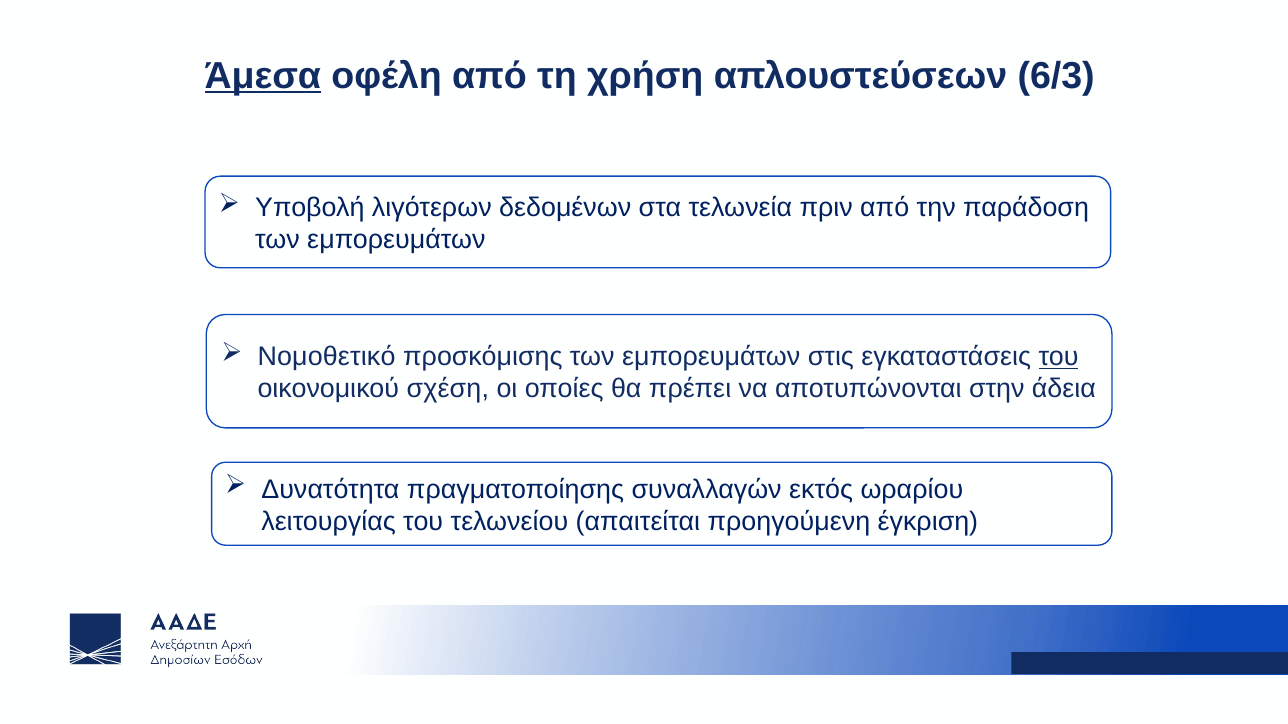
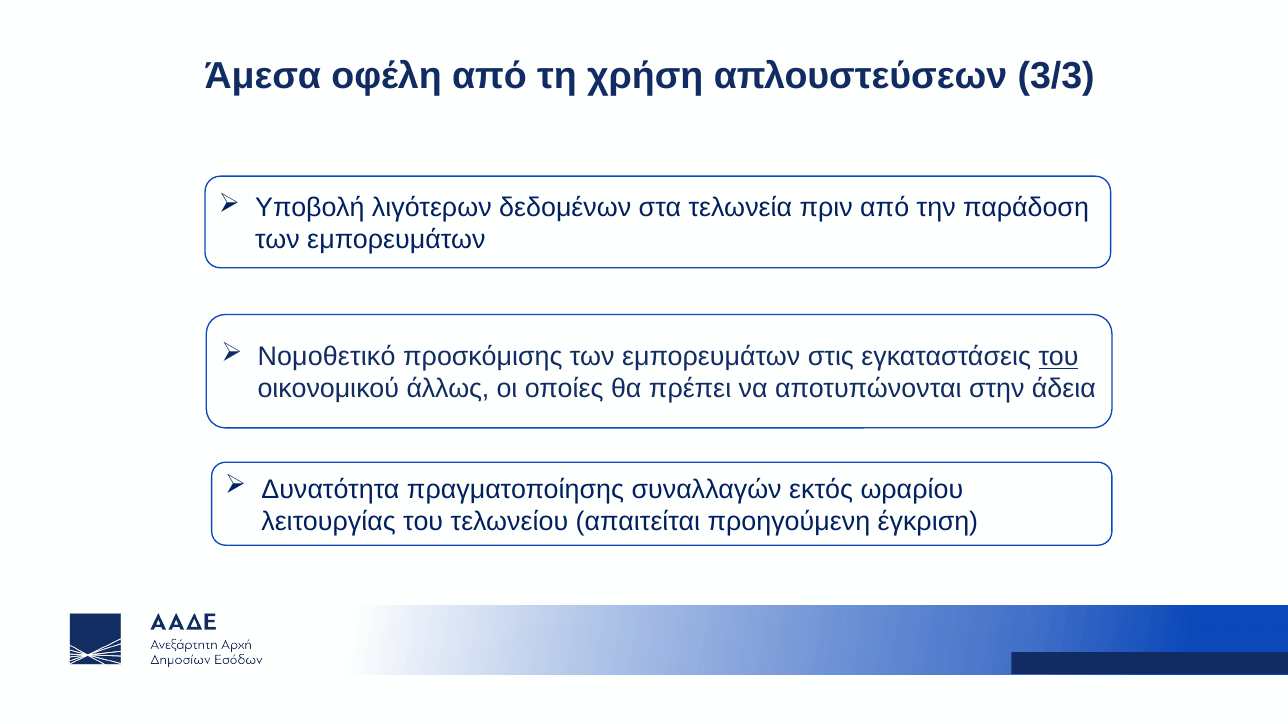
Άμεσα underline: present -> none
6/3: 6/3 -> 3/3
σχέση: σχέση -> άλλως
